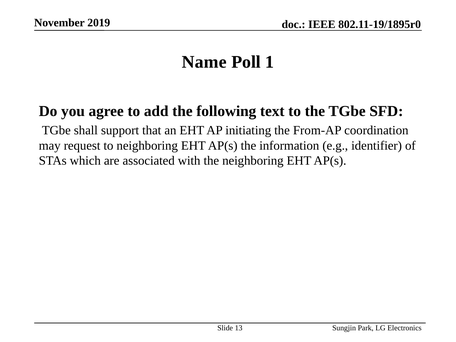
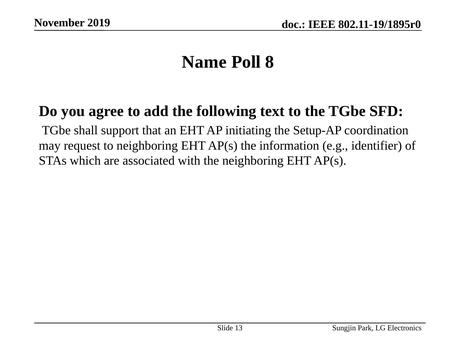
1: 1 -> 8
From-AP: From-AP -> Setup-AP
